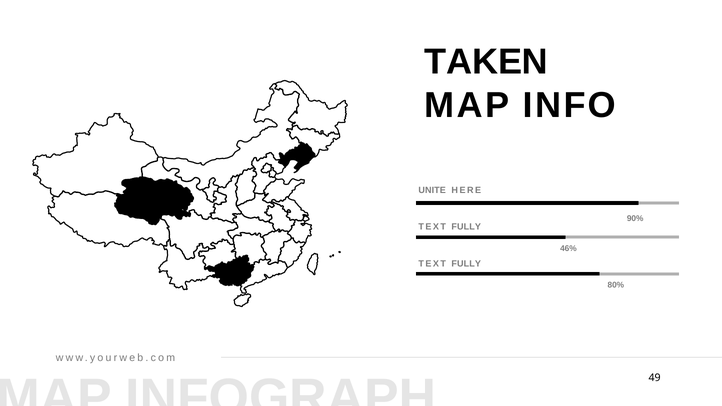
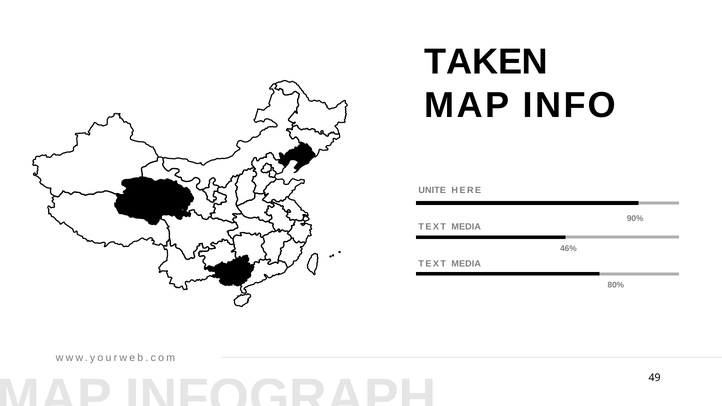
FULLY at (466, 227): FULLY -> MEDIA
FULLY at (466, 264): FULLY -> MEDIA
